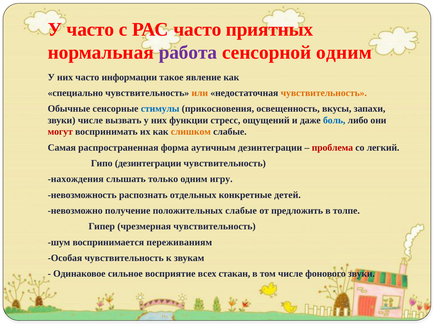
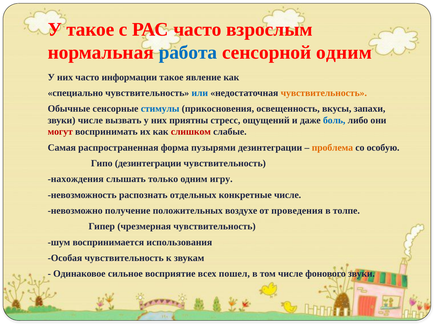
У часто: часто -> такое
приятных: приятных -> взрослым
работа colour: purple -> blue
или colour: orange -> blue
функции: функции -> приятны
слишком colour: orange -> red
аутичным: аутичным -> пузырями
проблема colour: red -> orange
легкий: легкий -> особую
конкретные детей: детей -> числе
положительных слабые: слабые -> воздухе
предложить: предложить -> проведения
переживаниям: переживаниям -> использования
стакан: стакан -> пошел
